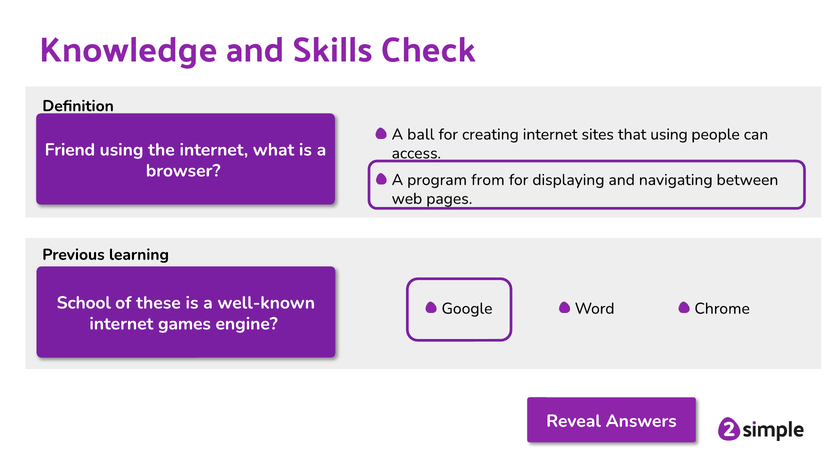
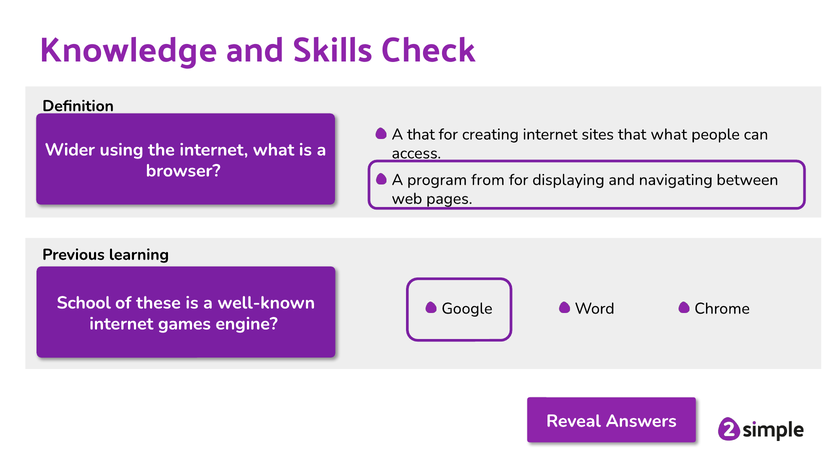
A ball: ball -> that
that using: using -> what
Friend: Friend -> Wider
